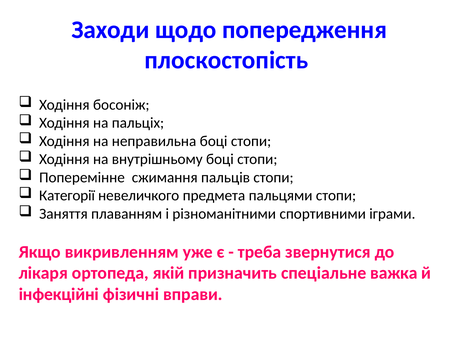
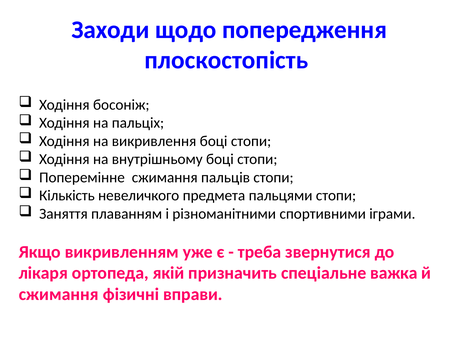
неправильна: неправильна -> викривлення
Категорії: Категорії -> Кількість
інфекційні at (59, 295): інфекційні -> сжимання
